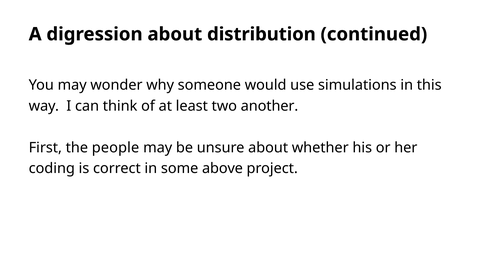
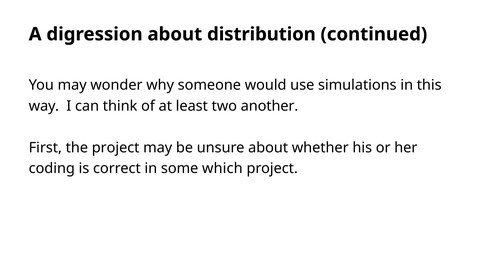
the people: people -> project
above: above -> which
